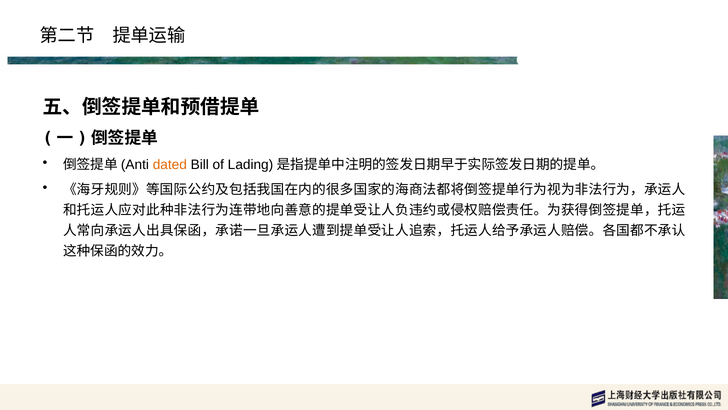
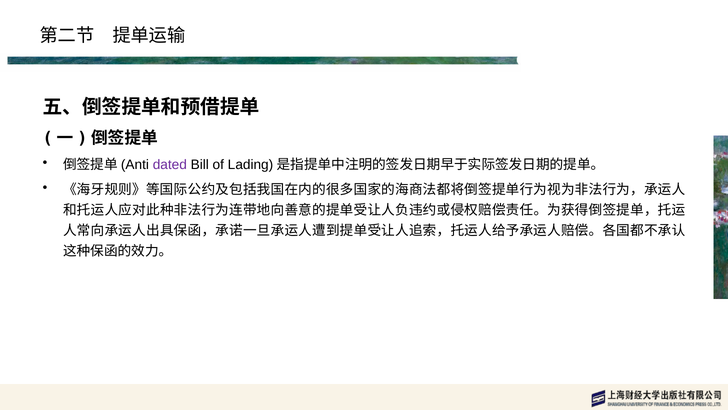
dated colour: orange -> purple
